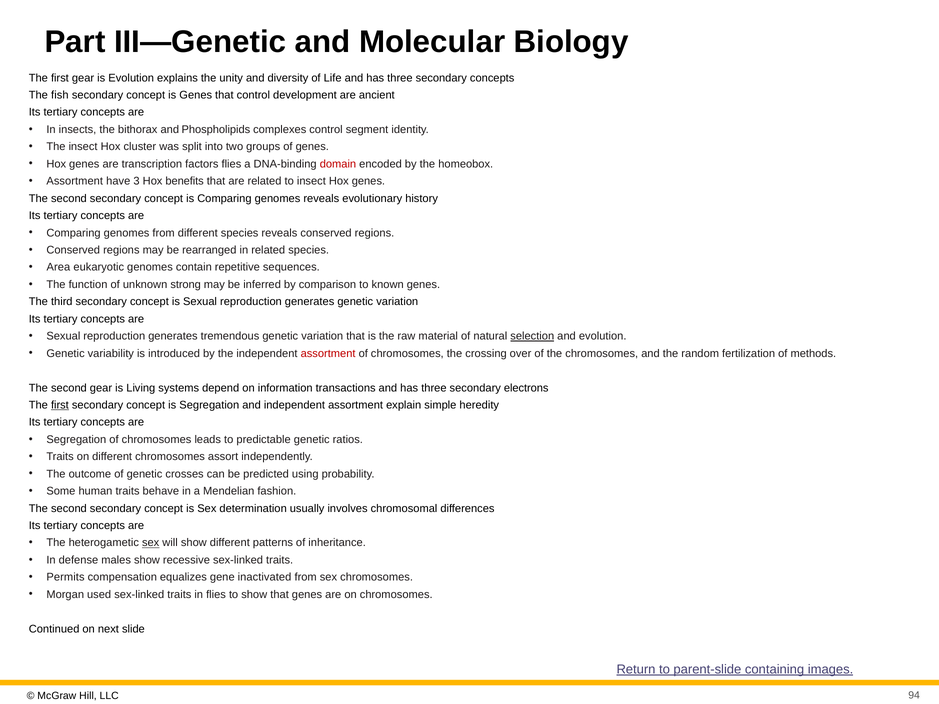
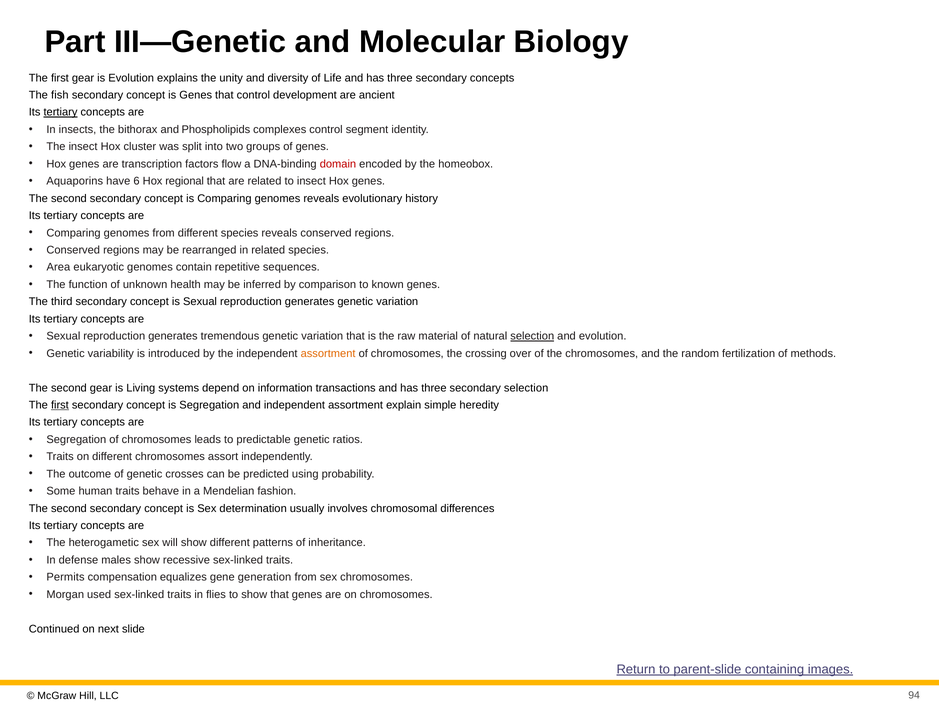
tertiary at (61, 112) underline: none -> present
factors flies: flies -> flow
Assortment at (75, 181): Assortment -> Aquaporins
3: 3 -> 6
benefits: benefits -> regional
strong: strong -> health
assortment at (328, 354) colour: red -> orange
secondary electrons: electrons -> selection
sex at (151, 543) underline: present -> none
inactivated: inactivated -> generation
